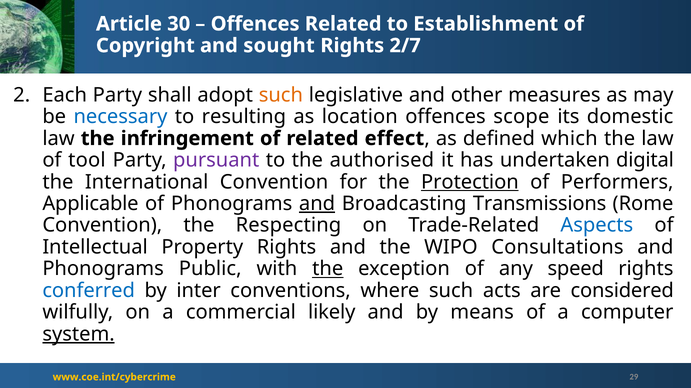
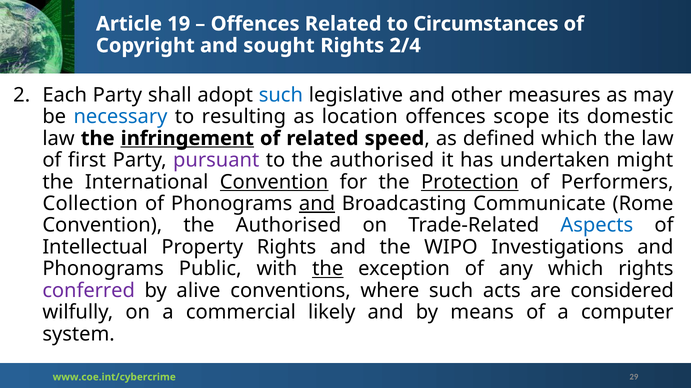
30: 30 -> 19
Establishment: Establishment -> Circumstances
2/7: 2/7 -> 2/4
such at (281, 95) colour: orange -> blue
infringement underline: none -> present
effect: effect -> speed
tool: tool -> first
digital: digital -> might
Convention at (274, 182) underline: none -> present
Applicable: Applicable -> Collection
Transmissions: Transmissions -> Communicate
Convention the Respecting: Respecting -> Authorised
Consultations: Consultations -> Investigations
any speed: speed -> which
conferred colour: blue -> purple
inter: inter -> alive
system underline: present -> none
www.coe.int/cybercrime colour: yellow -> light green
